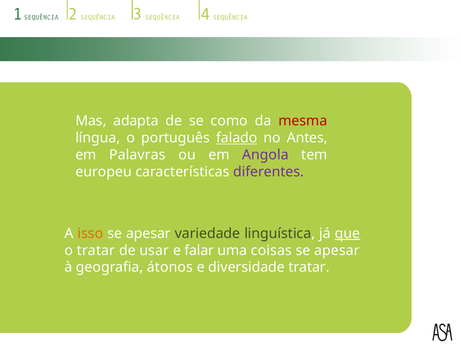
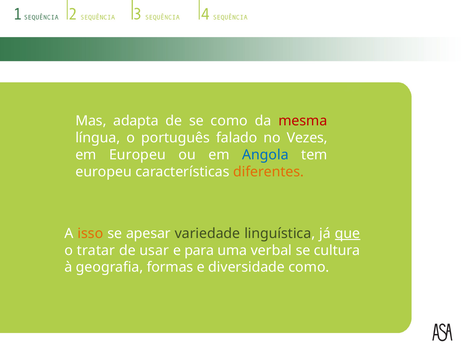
falado underline: present -> none
Antes: Antes -> Vezes
em Palavras: Palavras -> Europeu
Angola colour: purple -> blue
diferentes colour: purple -> orange
falar: falar -> para
coisas: coisas -> verbal
apesar at (337, 250): apesar -> cultura
átonos: átonos -> formas
diversidade tratar: tratar -> como
